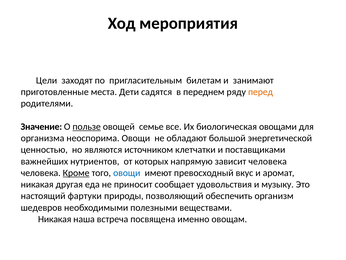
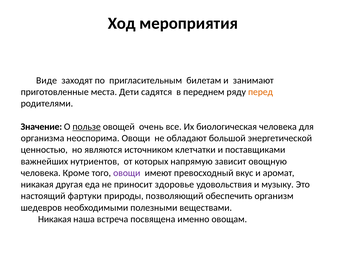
Цели: Цели -> Виде
семье: семье -> очень
биологическая овощами: овощами -> человека
зависит человека: человека -> овощную
Кроме underline: present -> none
овощи at (127, 173) colour: blue -> purple
сообщает: сообщает -> здоровье
